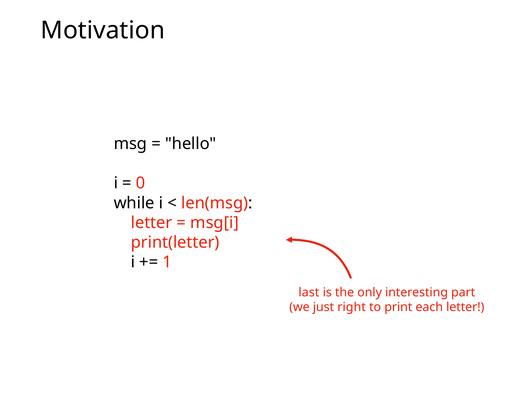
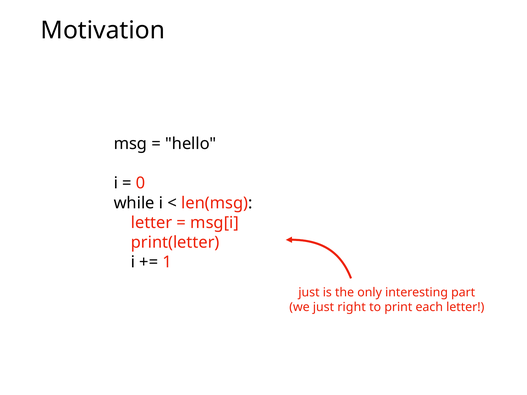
last at (309, 292): last -> just
